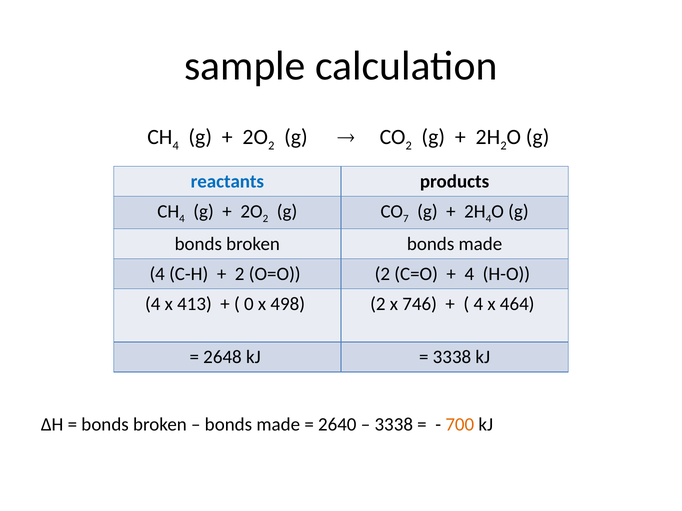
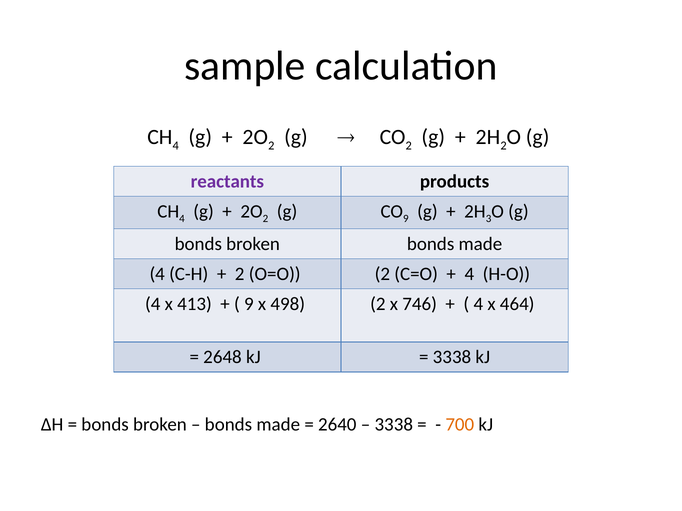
reactants colour: blue -> purple
7 at (406, 219): 7 -> 9
4 at (489, 219): 4 -> 3
0 at (249, 304): 0 -> 9
